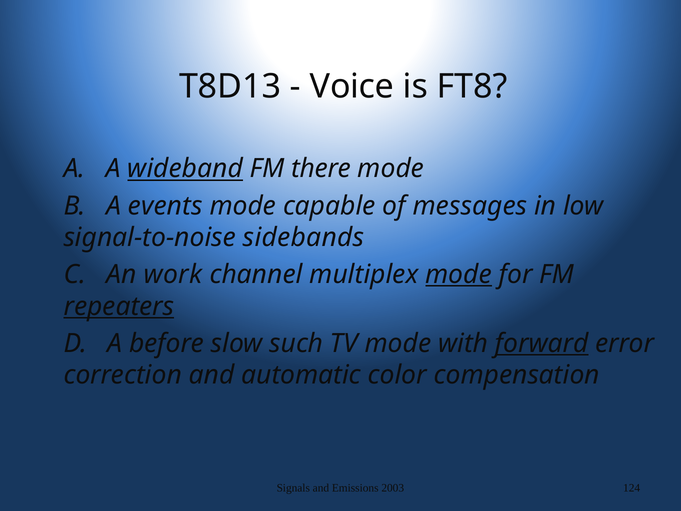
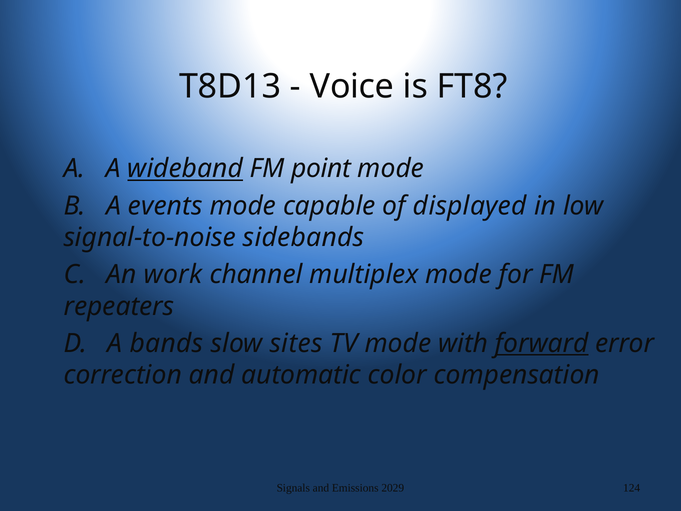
there: there -> point
messages: messages -> displayed
mode at (459, 274) underline: present -> none
repeaters underline: present -> none
before: before -> bands
such: such -> sites
2003: 2003 -> 2029
